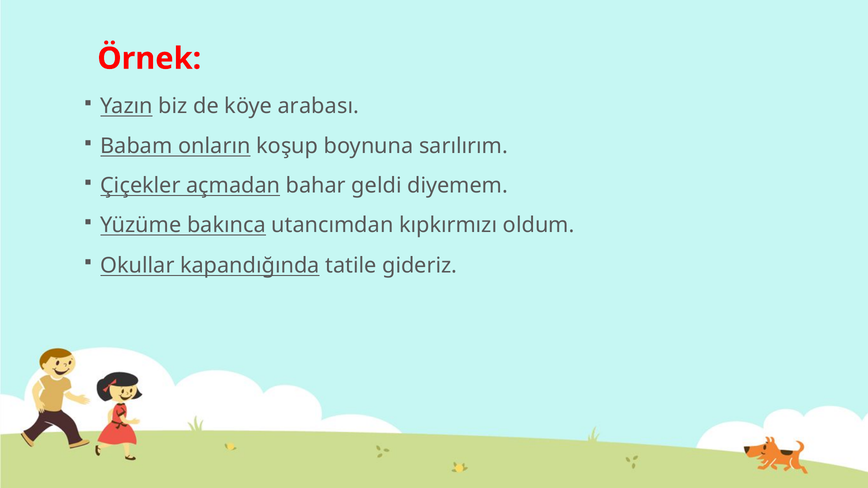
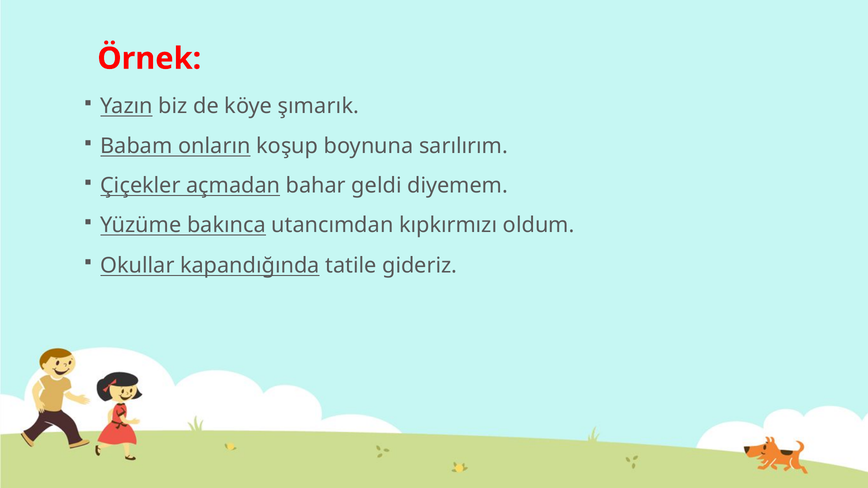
arabası: arabası -> şımarık
